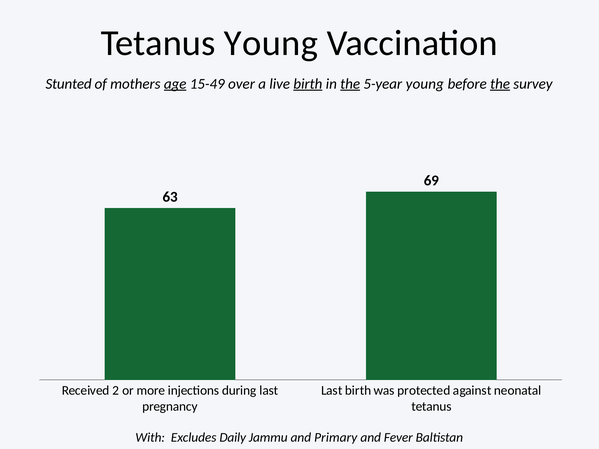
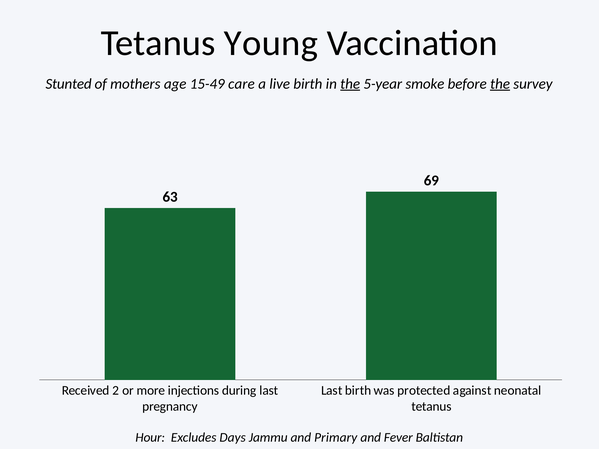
age underline: present -> none
over: over -> care
birth at (308, 84) underline: present -> none
5-year young: young -> smoke
With: With -> Hour
Daily: Daily -> Days
